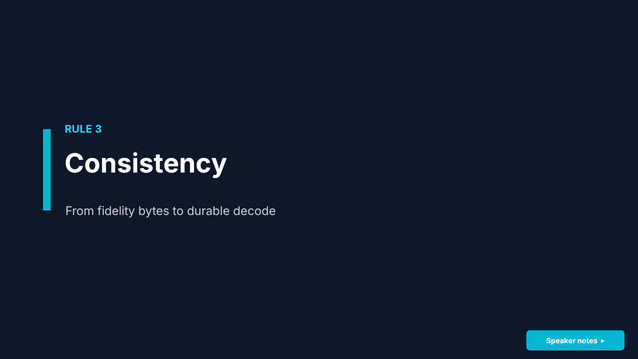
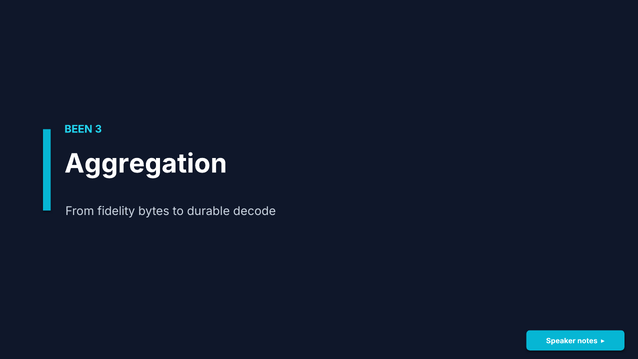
RULE: RULE -> BEEN
Consistency: Consistency -> Aggregation
